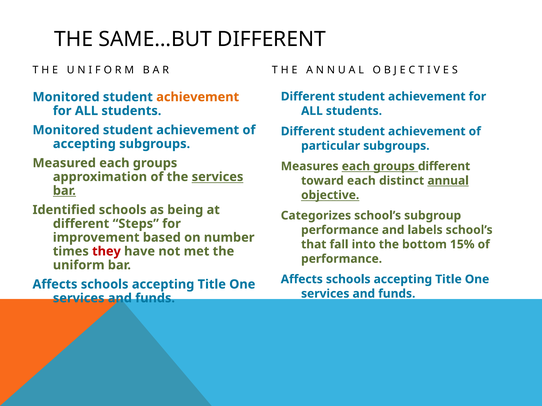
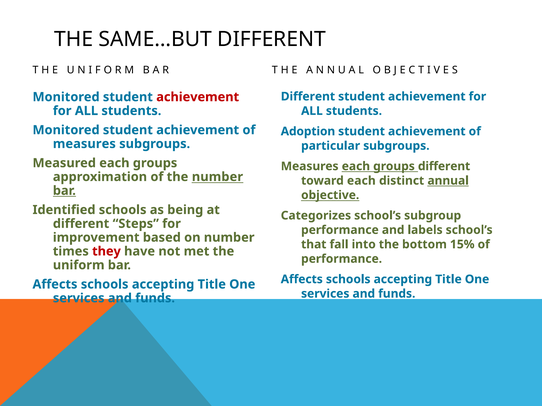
achievement at (198, 97) colour: orange -> red
Different at (308, 132): Different -> Adoption
accepting at (84, 144): accepting -> measures
the services: services -> number
